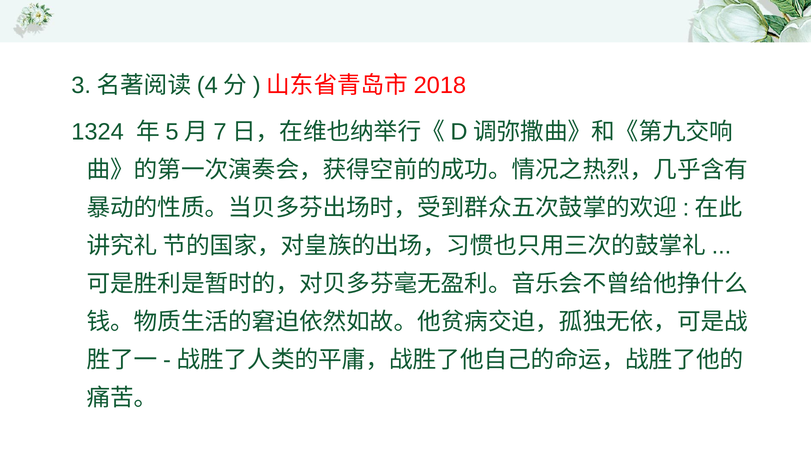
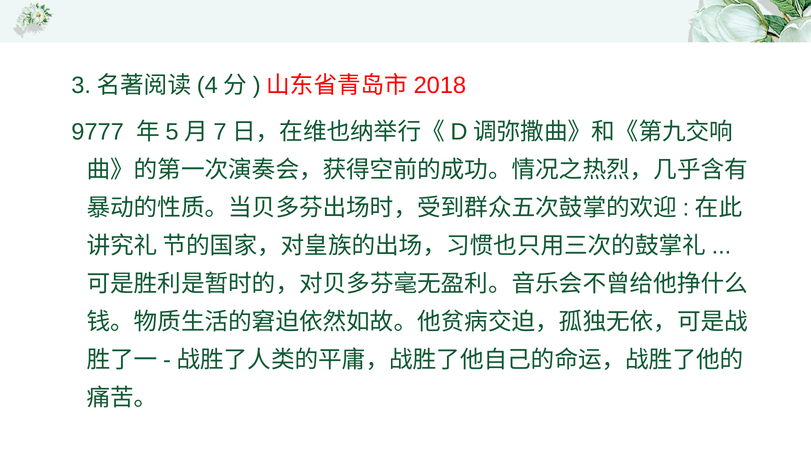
1324: 1324 -> 9777
